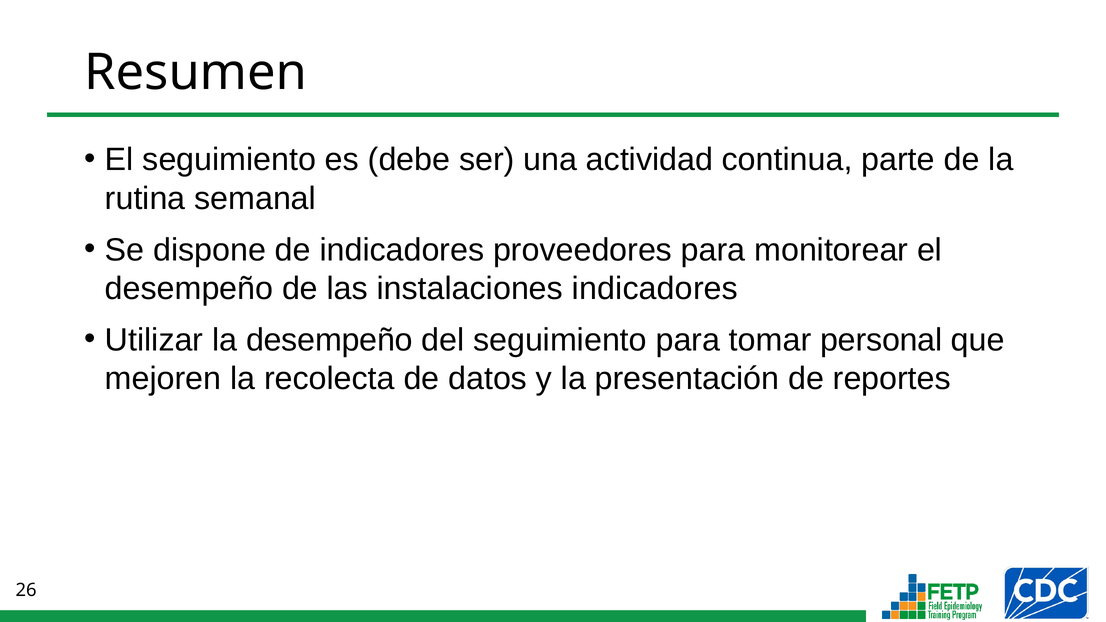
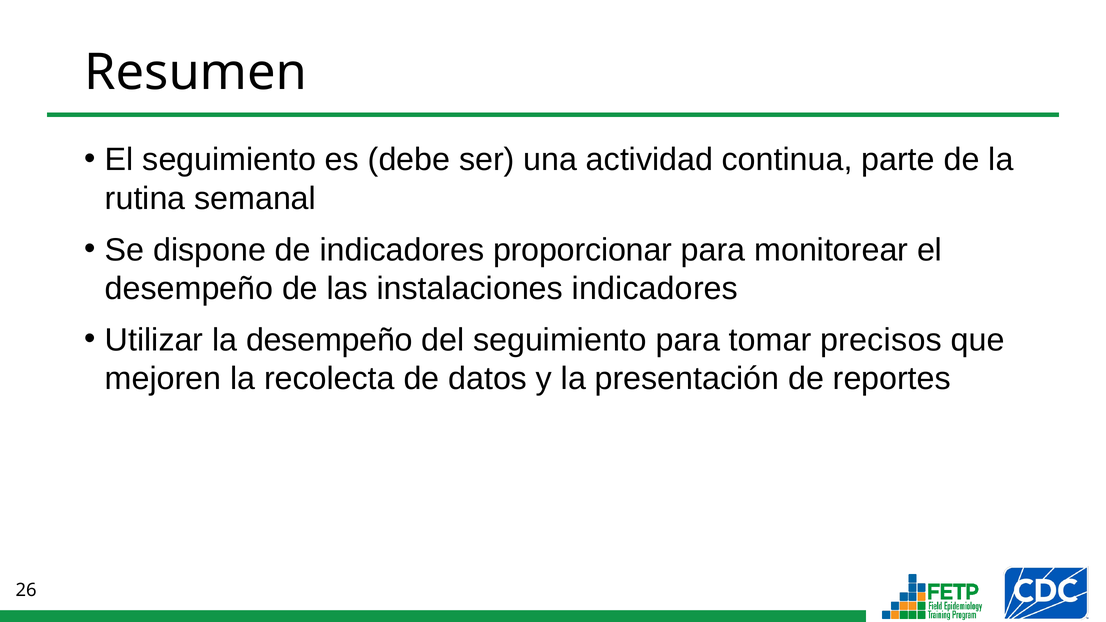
proveedores: proveedores -> proporcionar
personal: personal -> precisos
